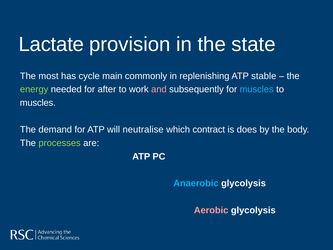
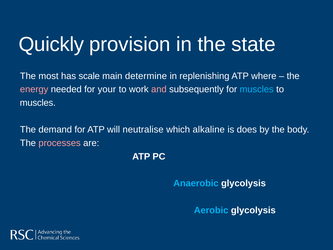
Lactate: Lactate -> Quickly
cycle: cycle -> scale
commonly: commonly -> determine
stable: stable -> where
energy colour: light green -> pink
after: after -> your
contract: contract -> alkaline
processes colour: light green -> pink
Aerobic colour: pink -> light blue
